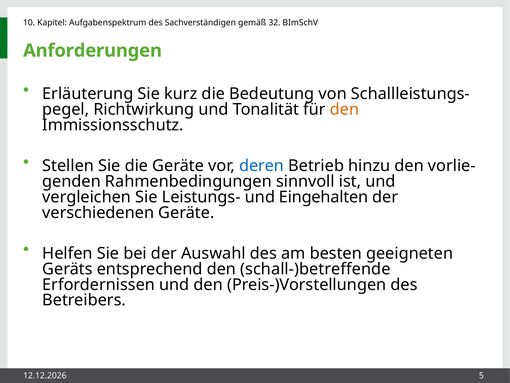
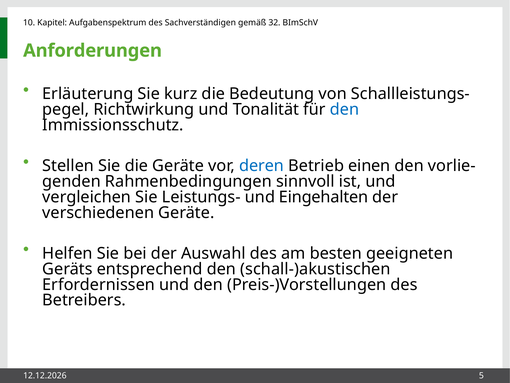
den at (345, 109) colour: orange -> blue
hinzu: hinzu -> einen
schall-)betreffende: schall-)betreffende -> schall-)akustischen
